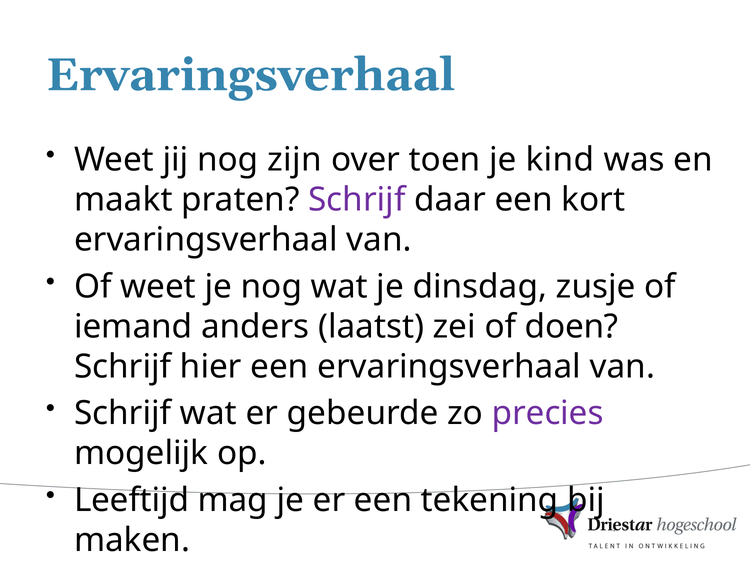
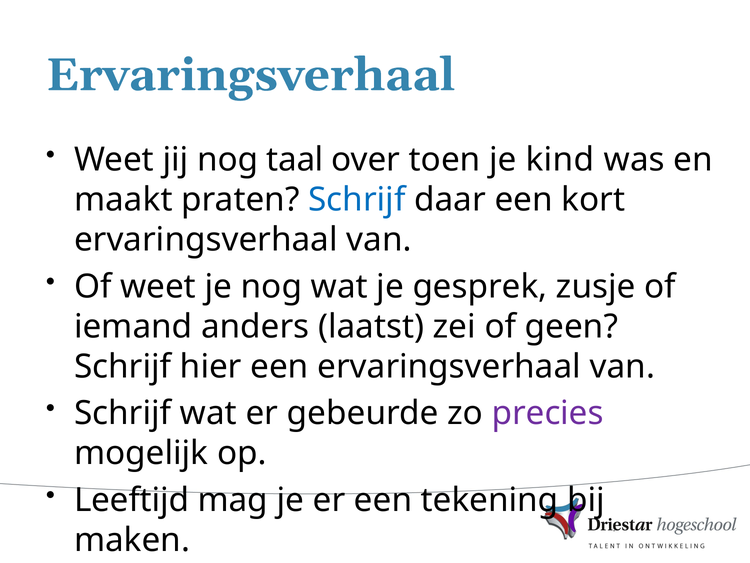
zijn: zijn -> taal
Schrijf at (357, 200) colour: purple -> blue
dinsdag: dinsdag -> gesprek
doen: doen -> geen
